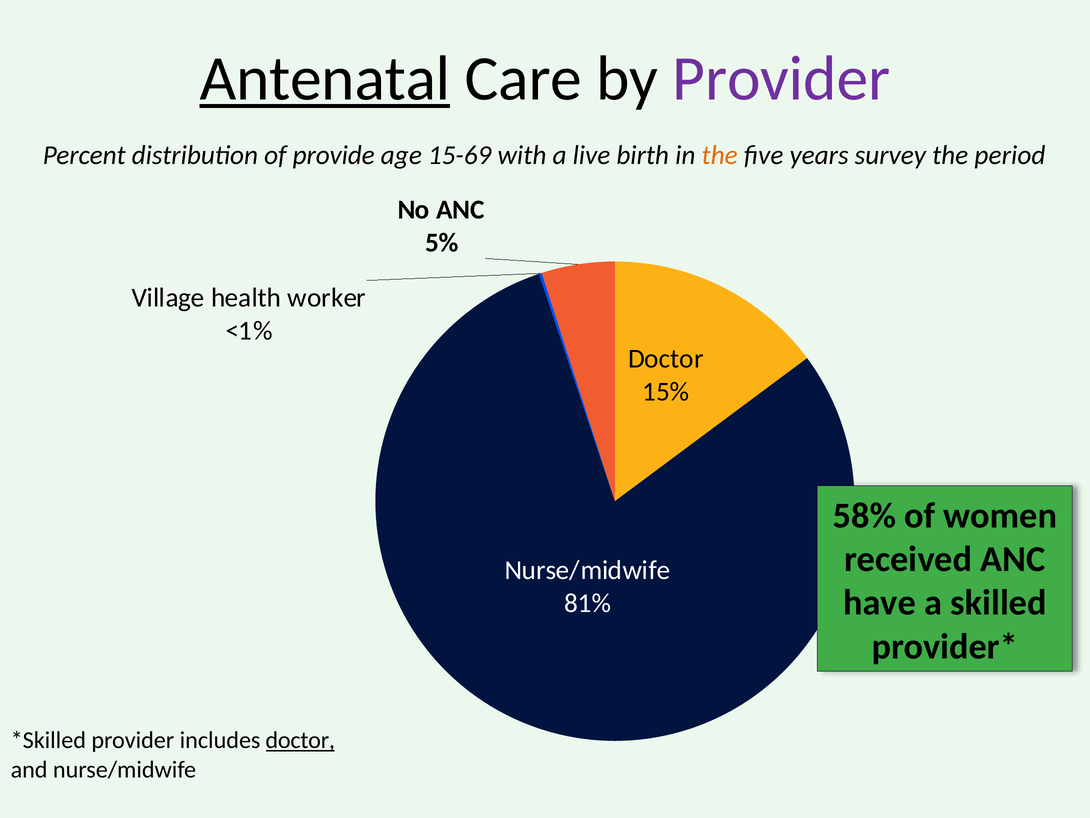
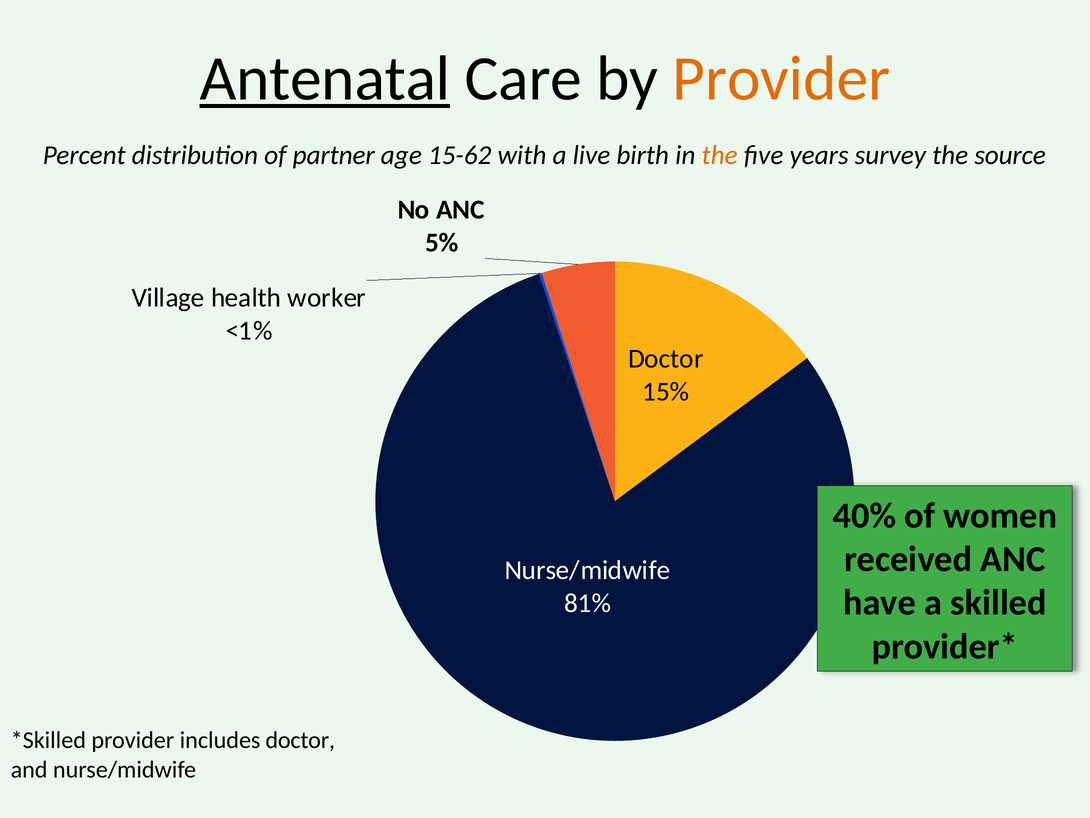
Provider at (781, 79) colour: purple -> orange
provide: provide -> partner
15-69: 15-69 -> 15-62
period: period -> source
58%: 58% -> 40%
doctor at (300, 740) underline: present -> none
